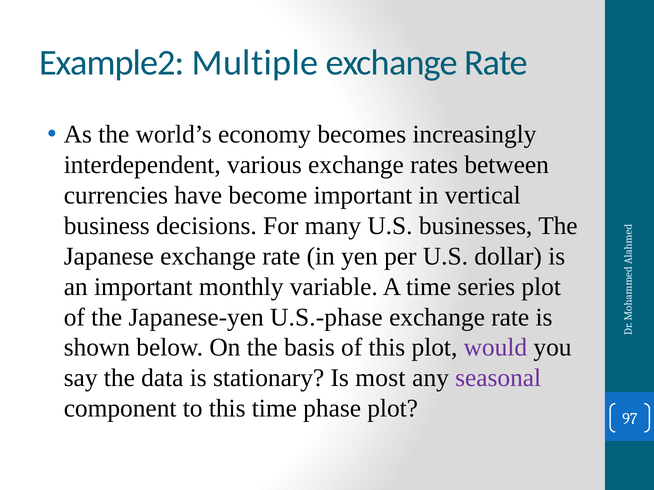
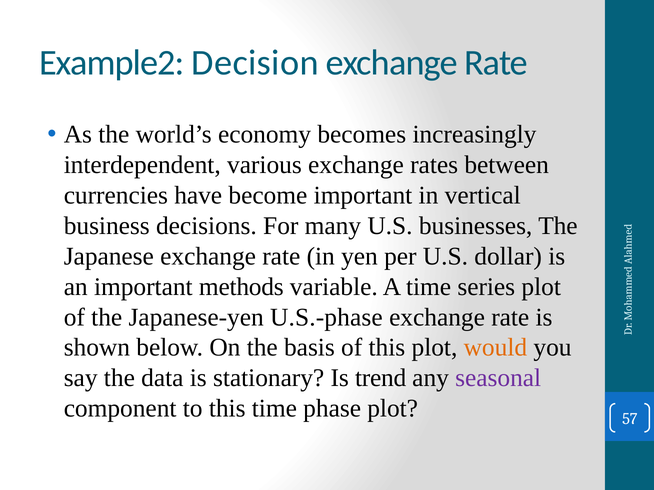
Multiple: Multiple -> Decision
monthly: monthly -> methods
would colour: purple -> orange
most: most -> trend
97: 97 -> 57
